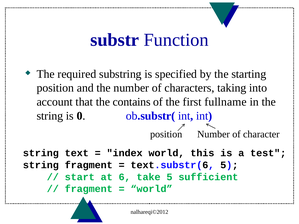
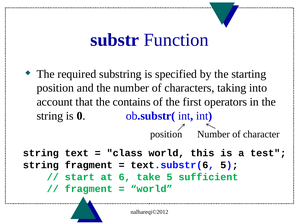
fullname: fullname -> operators
index: index -> class
